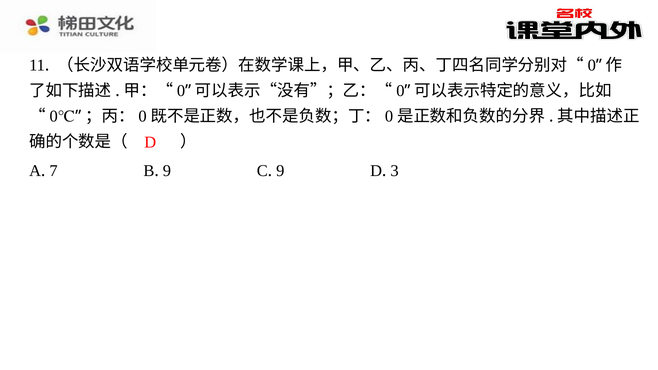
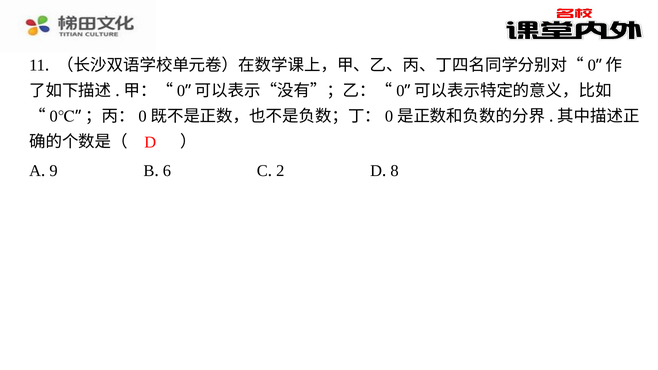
7: 7 -> 9
9 at (167, 171): 9 -> 6
9 at (280, 171): 9 -> 2
3: 3 -> 8
